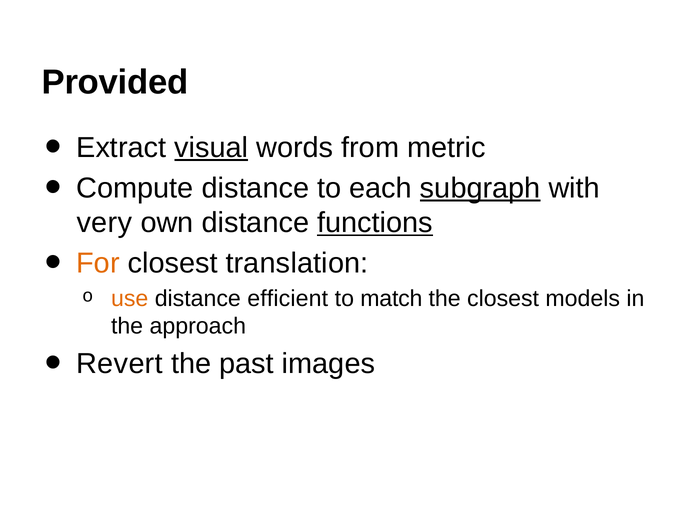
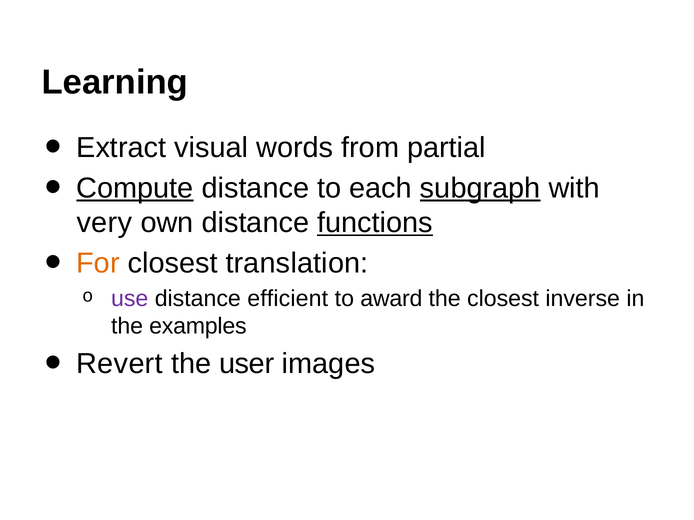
Provided: Provided -> Learning
visual underline: present -> none
metric: metric -> partial
Compute underline: none -> present
use colour: orange -> purple
match: match -> award
models: models -> inverse
approach: approach -> examples
past: past -> user
